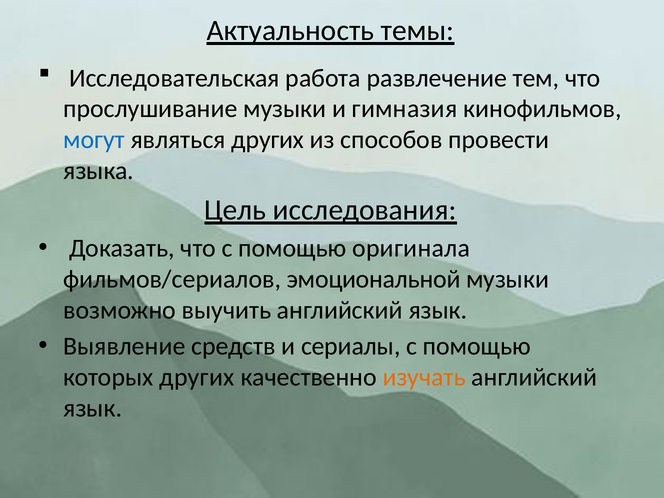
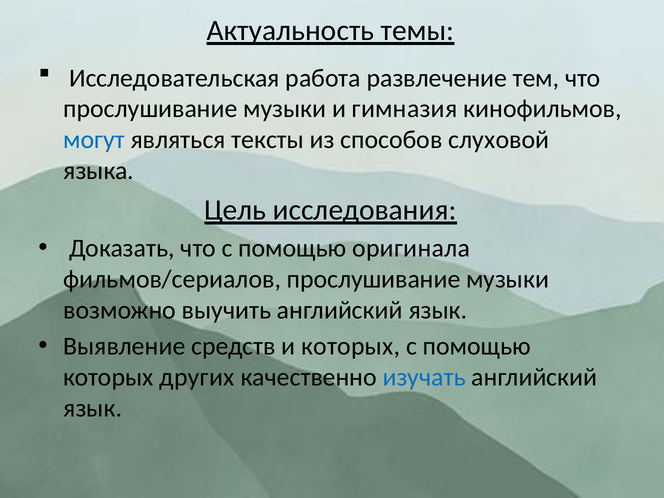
являться других: других -> тексты
провести: провести -> слуховой
фильмов/сериалов эмоциональной: эмоциональной -> прослушивание
и сериалы: сериалы -> которых
изучать colour: orange -> blue
